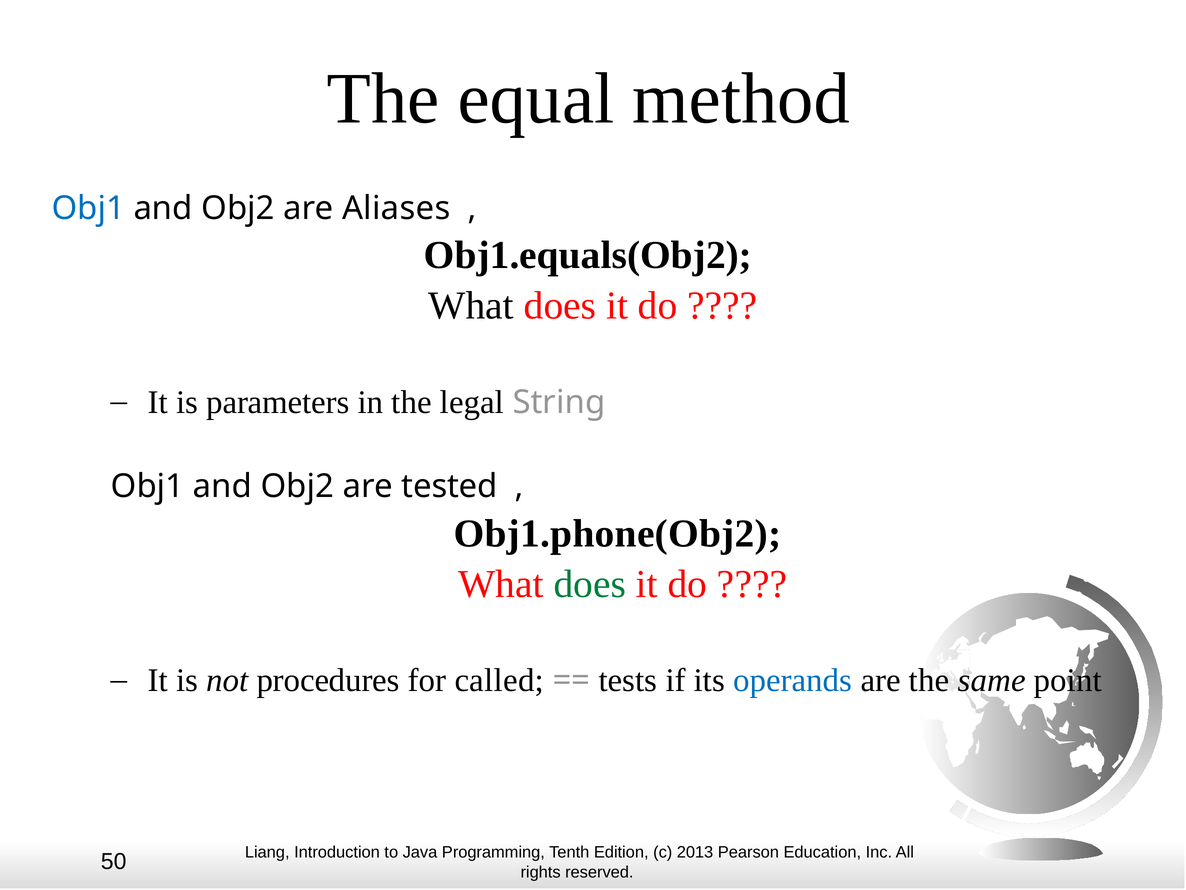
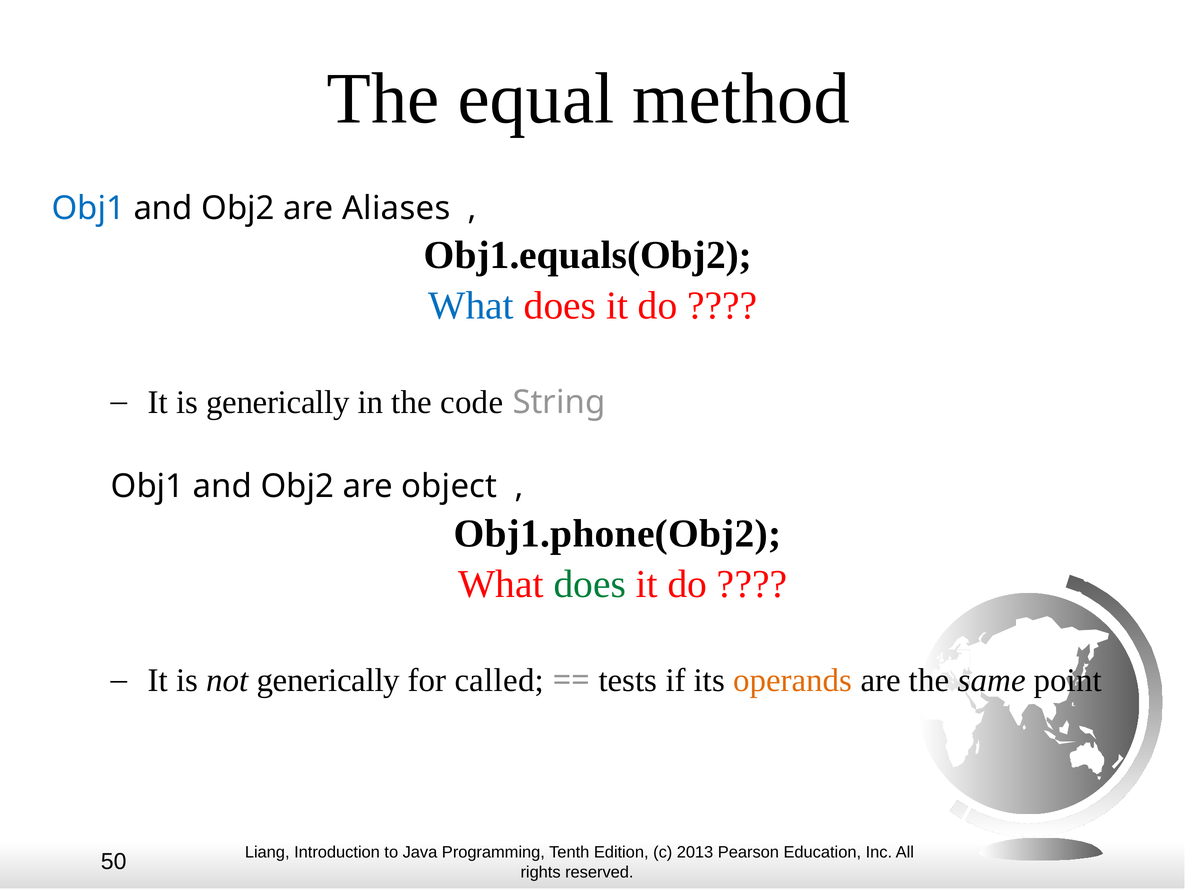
What at (471, 306) colour: black -> blue
is parameters: parameters -> generically
legal: legal -> code
tested: tested -> object
not procedures: procedures -> generically
operands colour: blue -> orange
